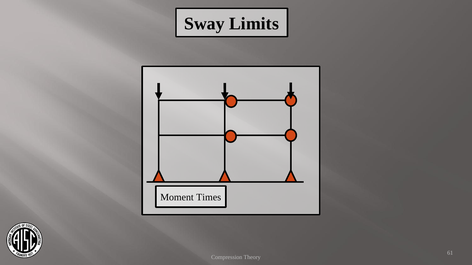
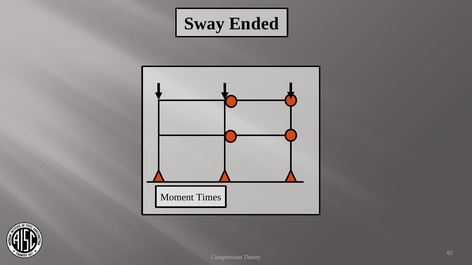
Limits: Limits -> Ended
